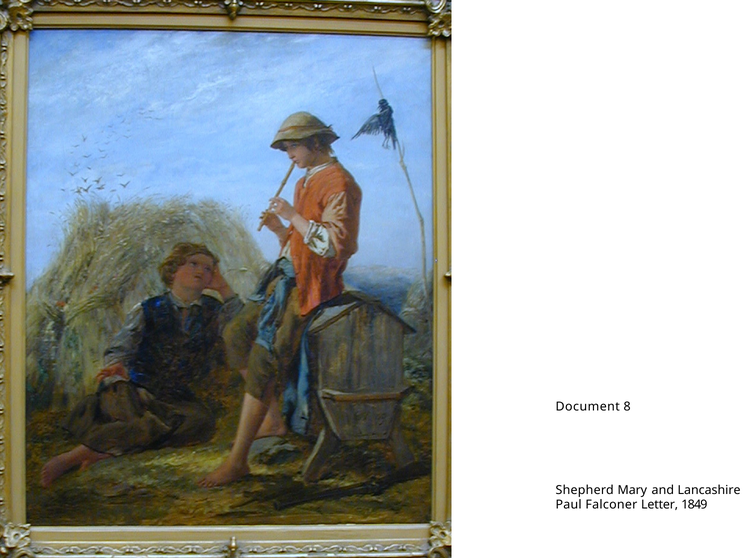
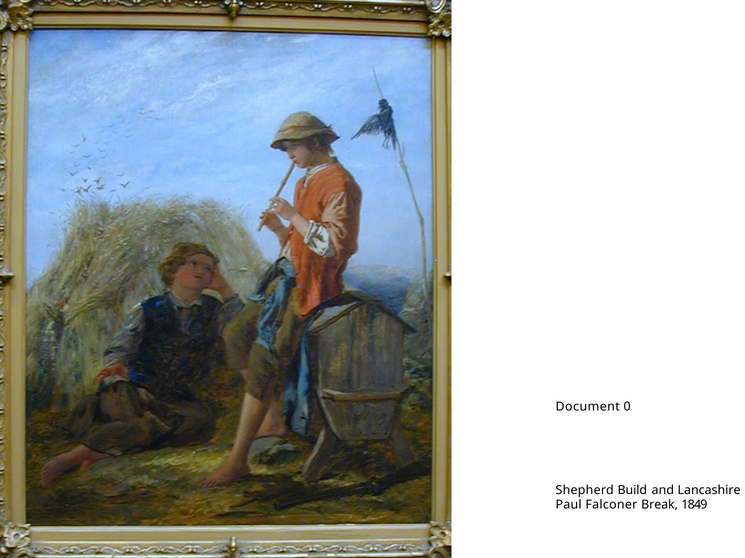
8: 8 -> 0
Mary: Mary -> Build
Letter: Letter -> Break
